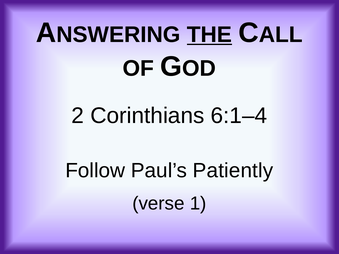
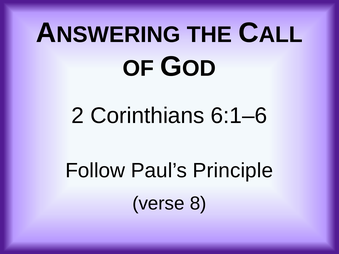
THE underline: present -> none
6:1–4: 6:1–4 -> 6:1–6
Patiently: Patiently -> Principle
1: 1 -> 8
